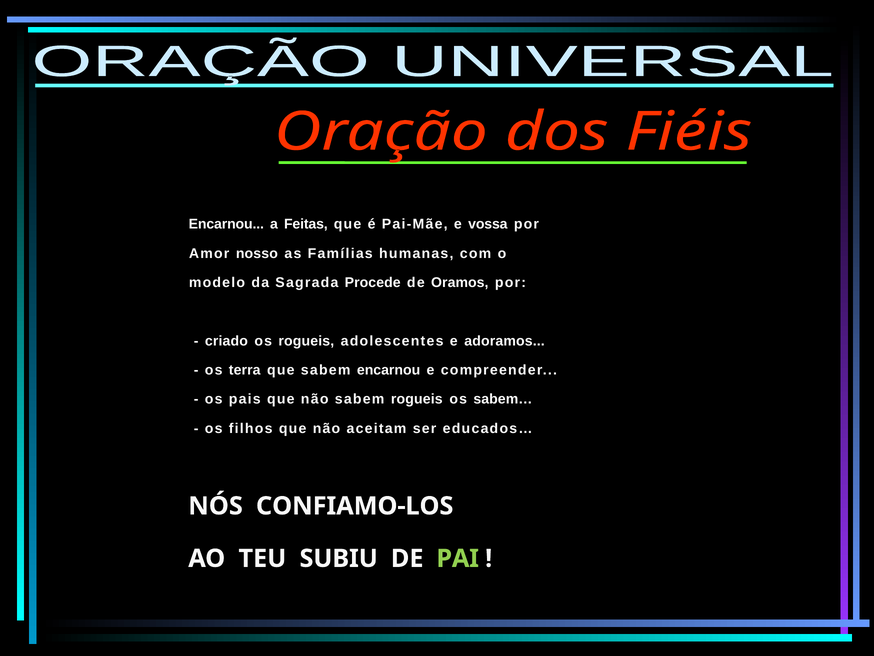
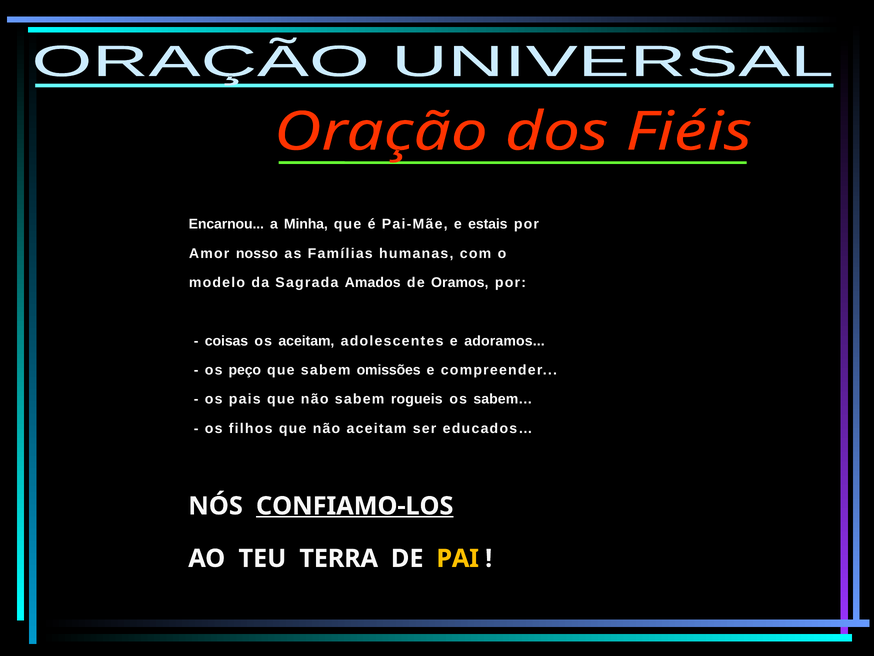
Feitas: Feitas -> Minha
vossa: vossa -> estais
Procede: Procede -> Amados
criado: criado -> coisas
os rogueis: rogueis -> aceitam
terra: terra -> peço
sabem encarnou: encarnou -> omissões
CONFIAMO-LOS underline: none -> present
SUBIU: SUBIU -> TERRA
PAI colour: light green -> yellow
